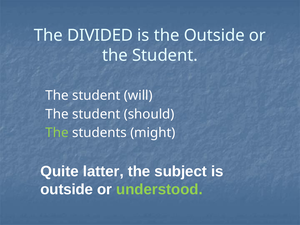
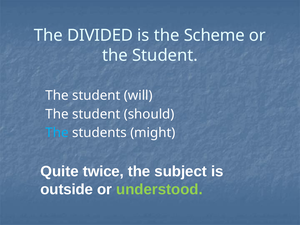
the Outside: Outside -> Scheme
The at (57, 133) colour: light green -> light blue
latter: latter -> twice
